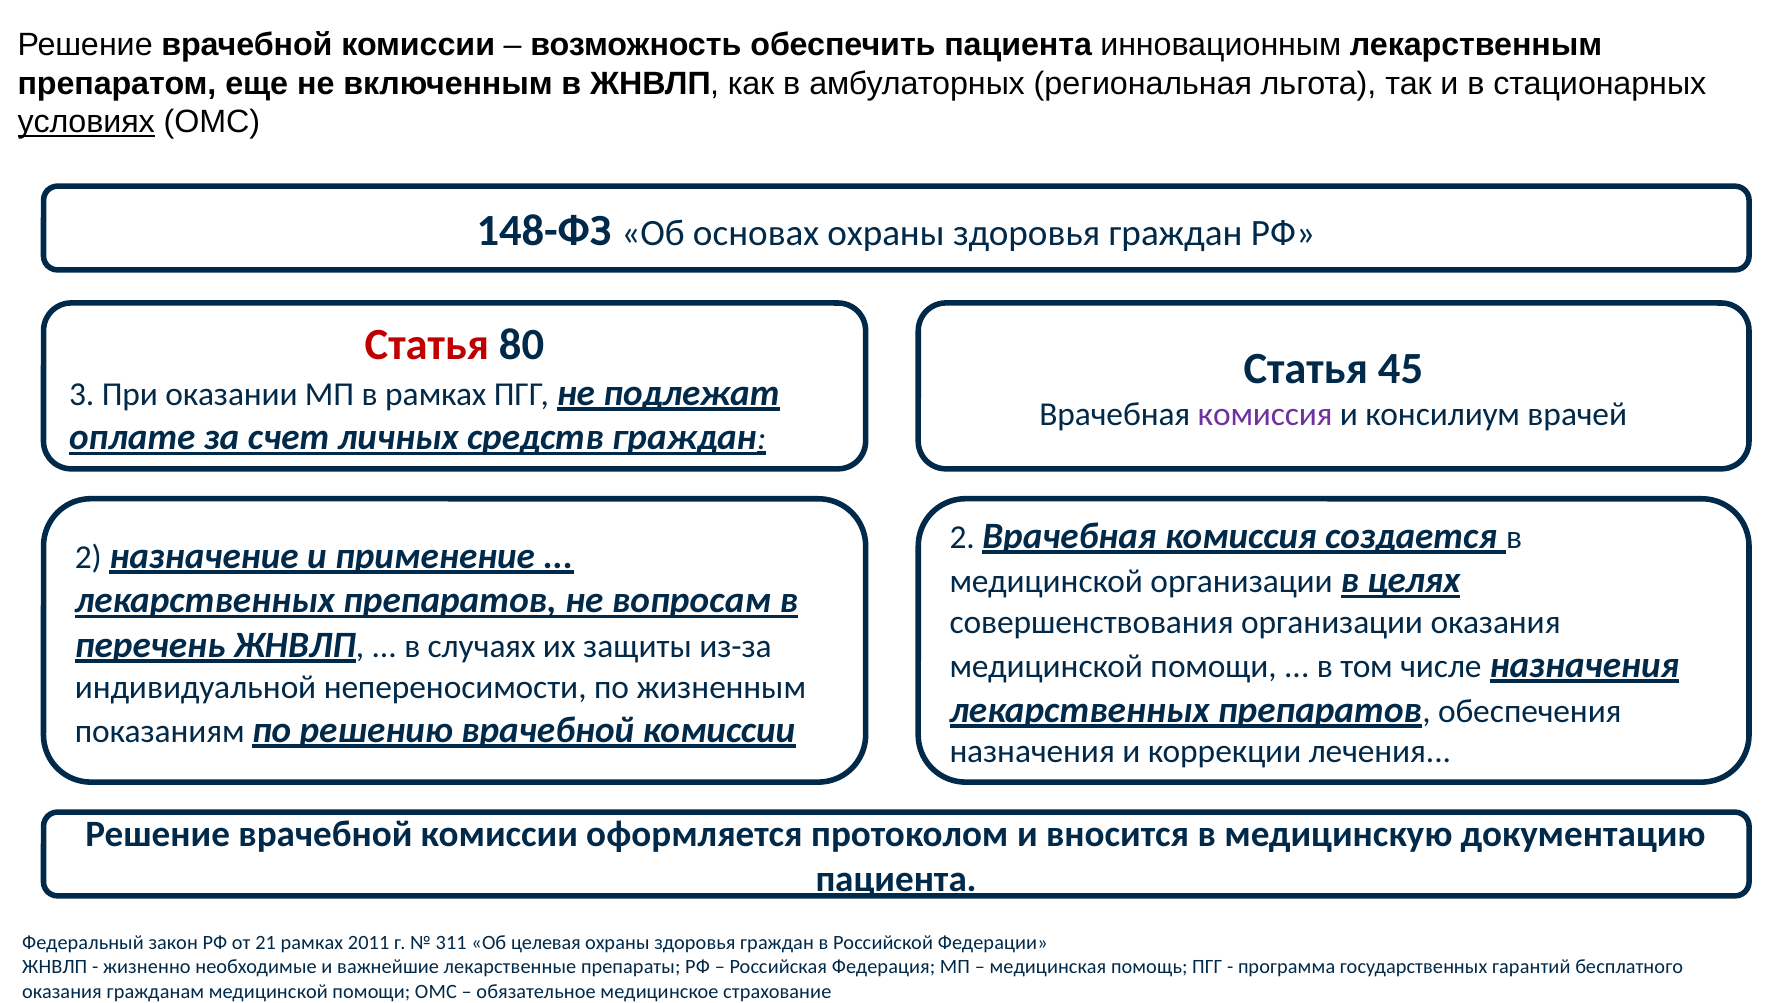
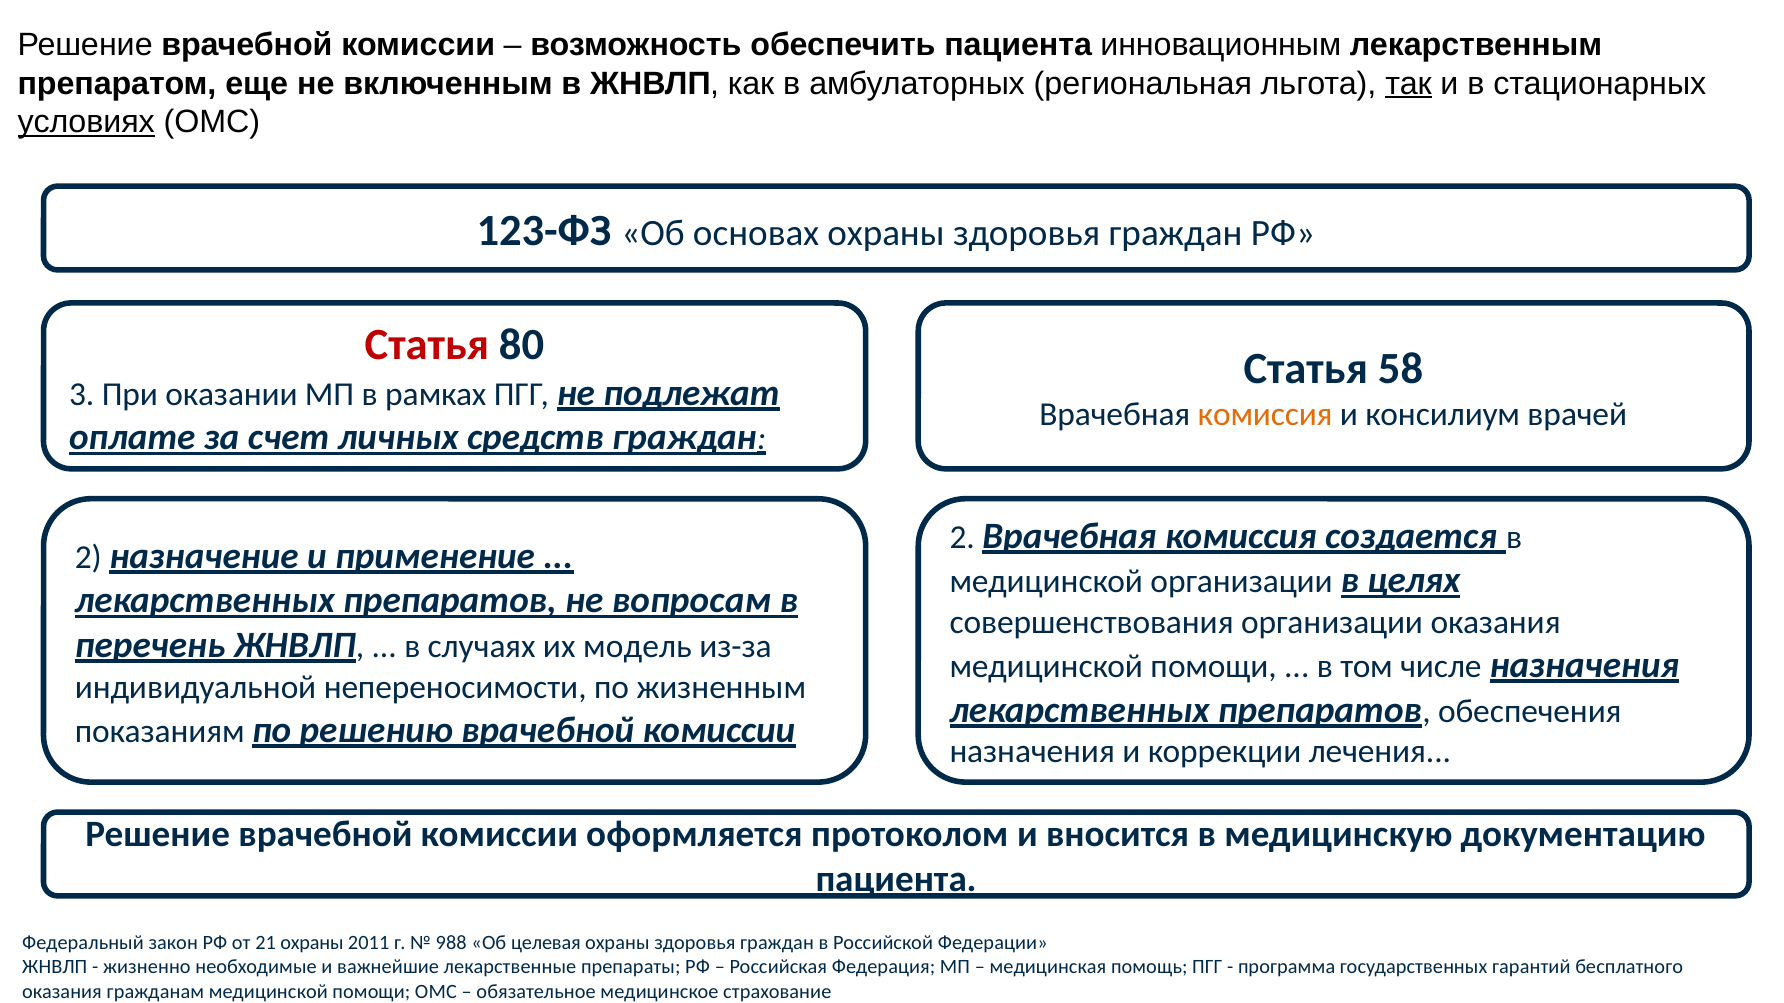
так underline: none -> present
148-ФЗ: 148-ФЗ -> 123-ФЗ
45: 45 -> 58
комиссия at (1265, 415) colour: purple -> orange
защиты: защиты -> модель
21 рамках: рамках -> охраны
311: 311 -> 988
